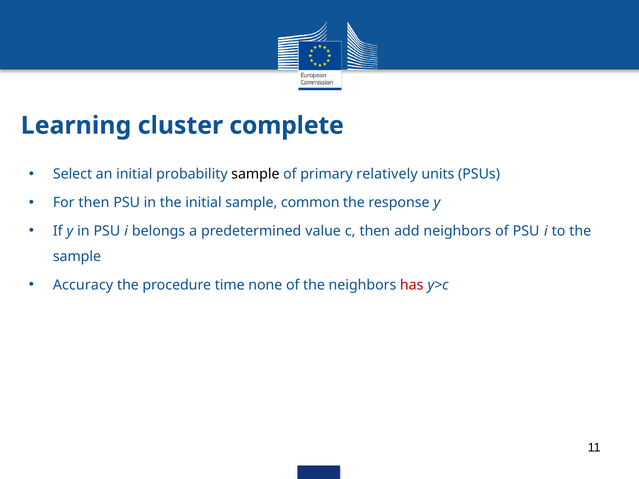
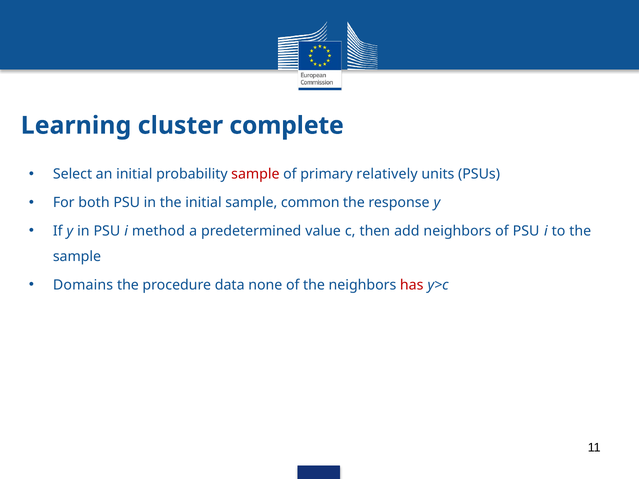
sample at (255, 174) colour: black -> red
For then: then -> both
belongs: belongs -> method
Accuracy: Accuracy -> Domains
time: time -> data
